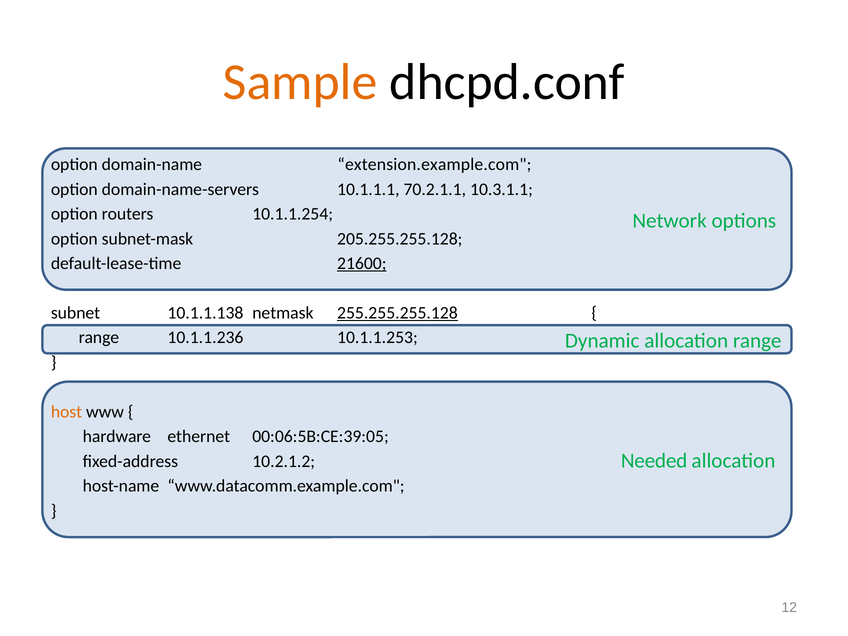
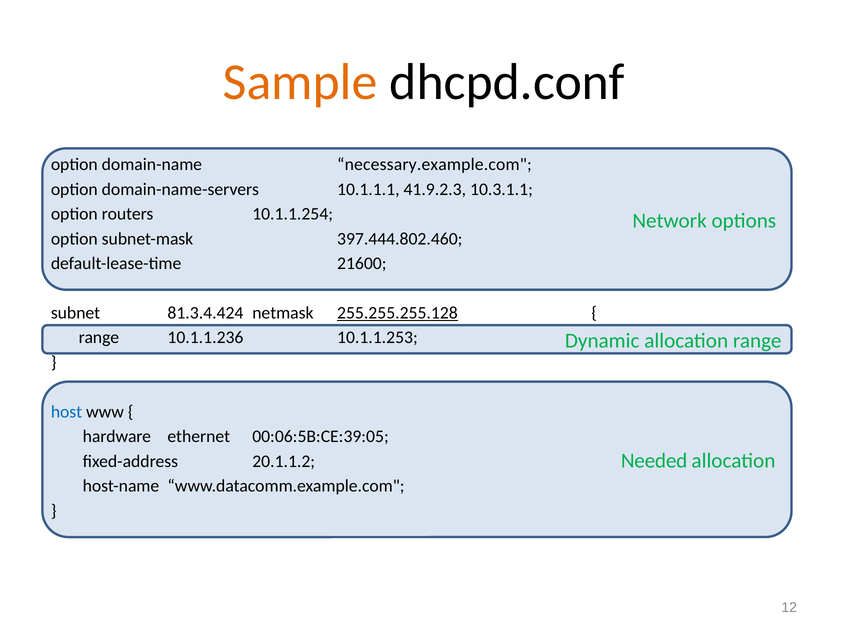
extension.example.com: extension.example.com -> necessary.example.com
70.2.1.1: 70.2.1.1 -> 41.9.2.3
205.255.255.128: 205.255.255.128 -> 397.444.802.460
21600 underline: present -> none
10.1.1.138: 10.1.1.138 -> 81.3.4.424
host colour: orange -> blue
10.2.1.2: 10.2.1.2 -> 20.1.1.2
